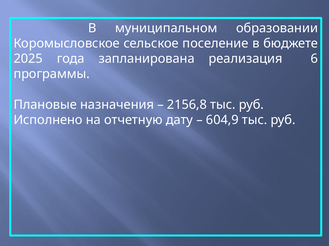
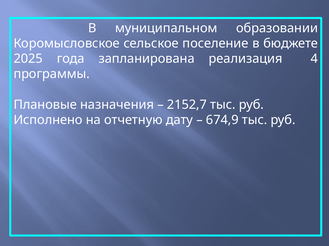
6: 6 -> 4
2156,8: 2156,8 -> 2152,7
604,9: 604,9 -> 674,9
